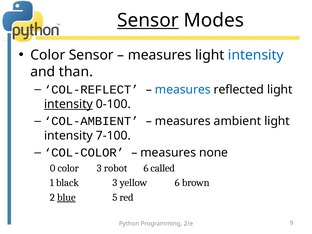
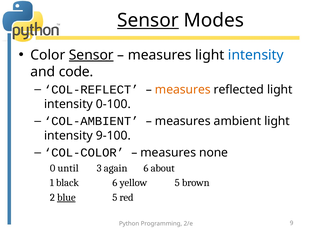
Sensor at (91, 55) underline: none -> present
than: than -> code
measures at (183, 90) colour: blue -> orange
intensity at (68, 104) underline: present -> none
7-100: 7-100 -> 9-100
0 color: color -> until
robot: robot -> again
called: called -> about
black 3: 3 -> 6
yellow 6: 6 -> 5
